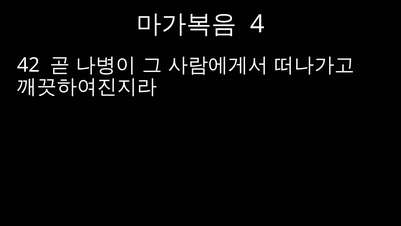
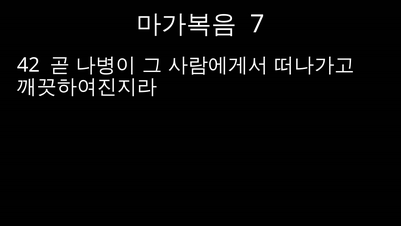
4: 4 -> 7
